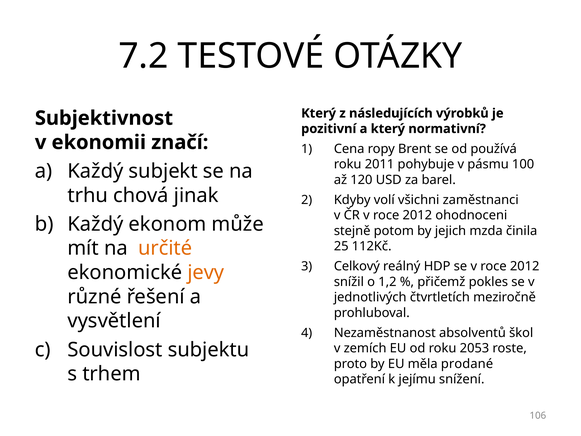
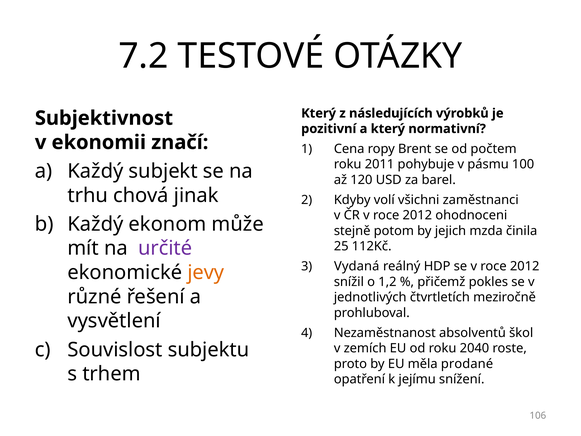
používá: používá -> počtem
určité colour: orange -> purple
Celkový: Celkový -> Vydaná
2053: 2053 -> 2040
